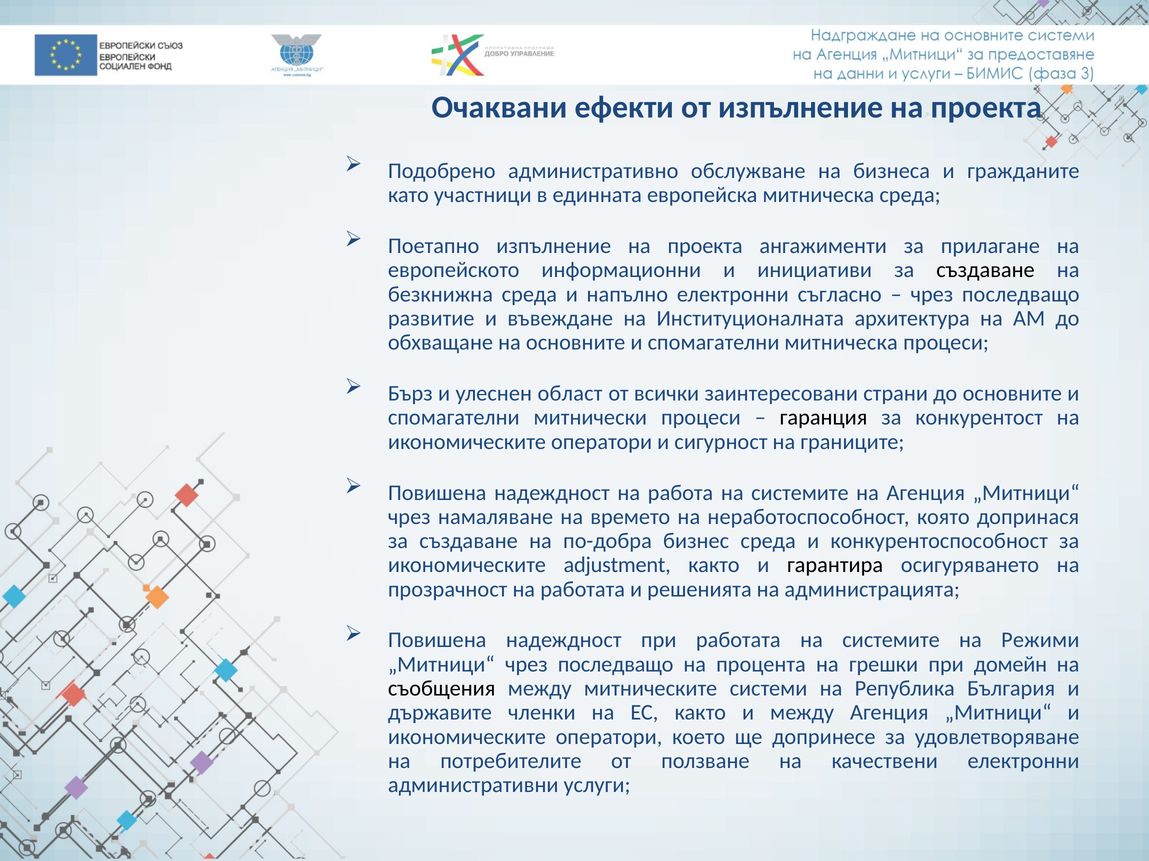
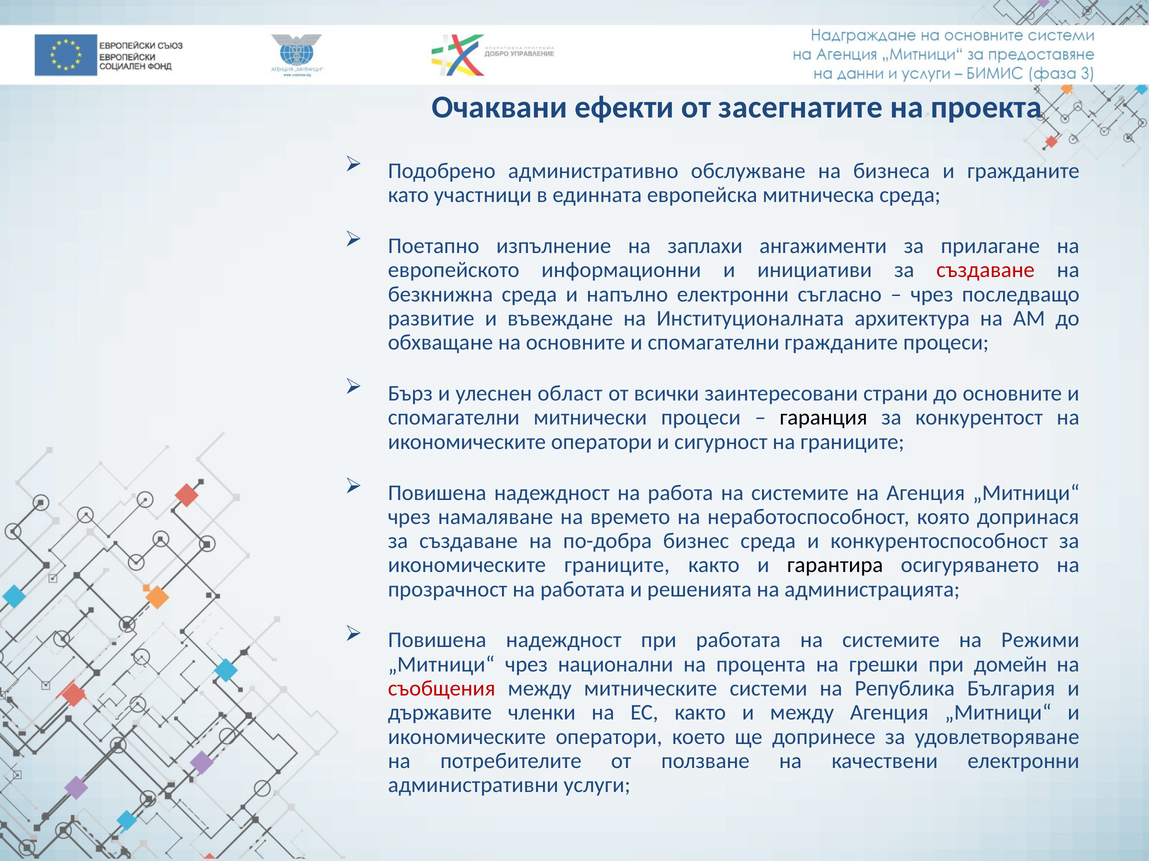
от изпълнение: изпълнение -> засегнатите
Поетапно изпълнение на проекта: проекта -> заплахи
създаване at (986, 270) colour: black -> red
спомагателни митническа: митническа -> гражданите
икономическите adjustment: adjustment -> границите
„Митници“ чрез последващо: последващо -> национални
съобщения colour: black -> red
